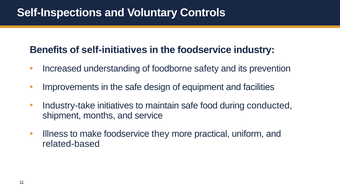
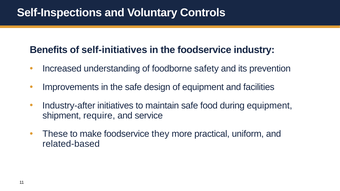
Industry-take: Industry-take -> Industry-after
during conducted: conducted -> equipment
months: months -> require
Illness: Illness -> These
